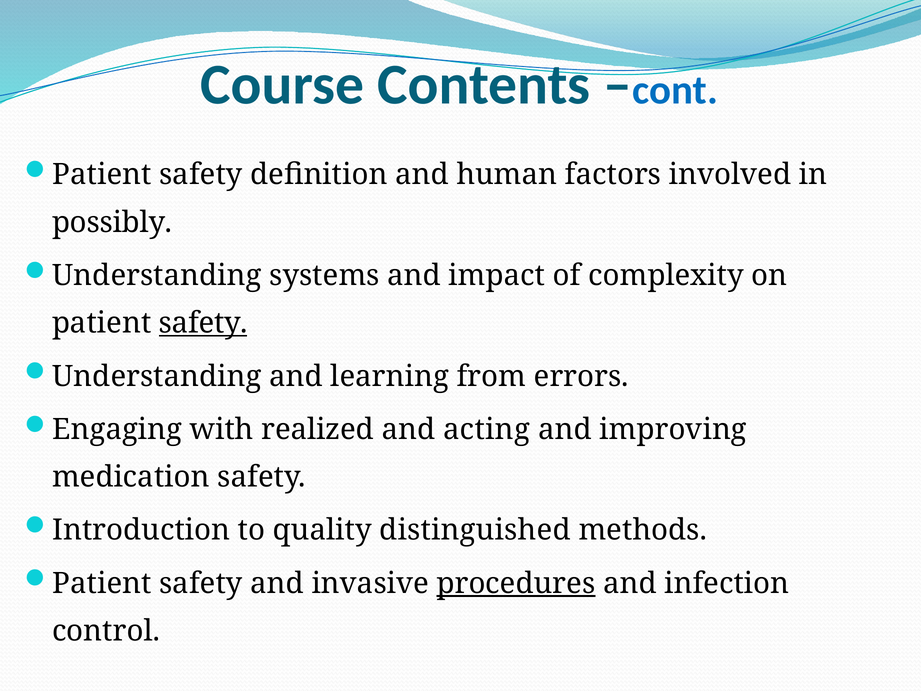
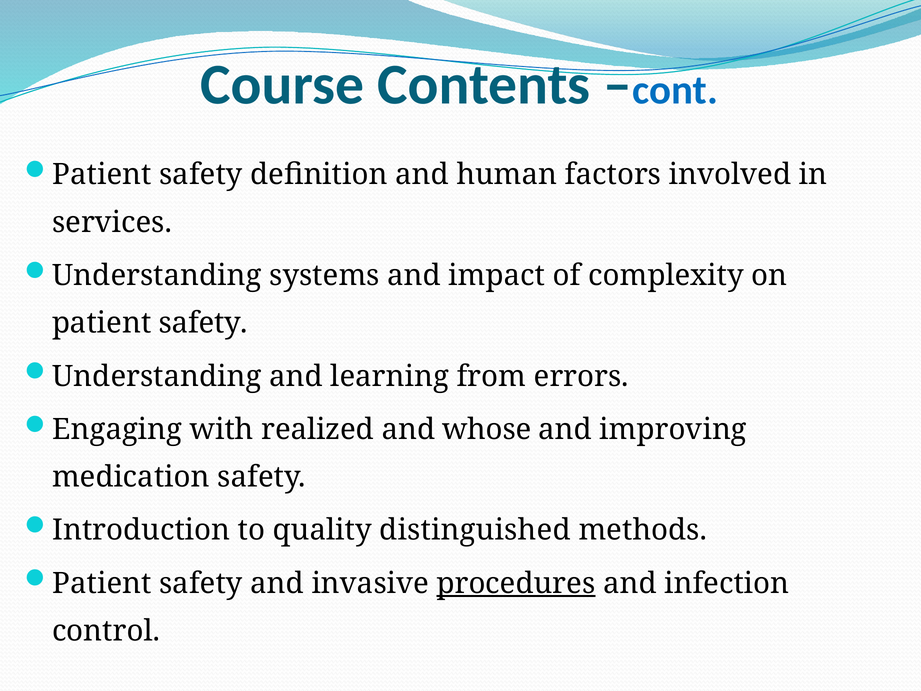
possibly: possibly -> services
safety at (203, 323) underline: present -> none
acting: acting -> whose
